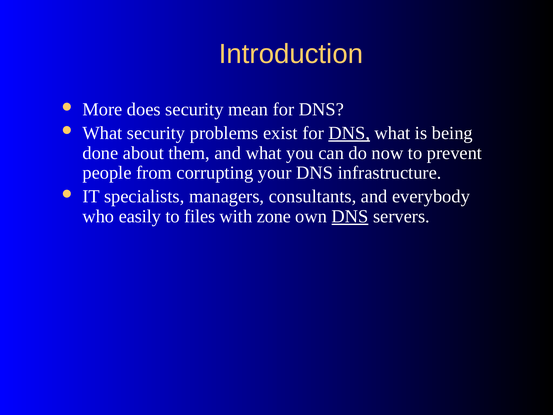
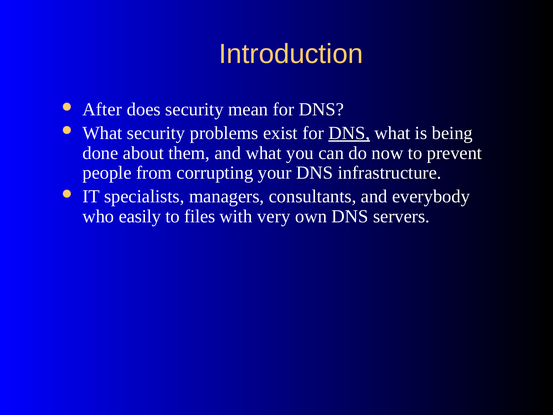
More: More -> After
zone: zone -> very
DNS at (350, 216) underline: present -> none
